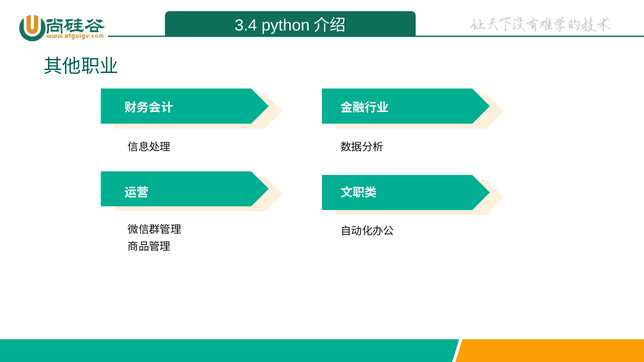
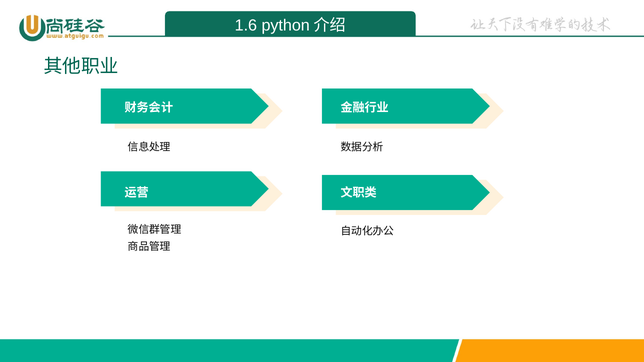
3.4: 3.4 -> 1.6
